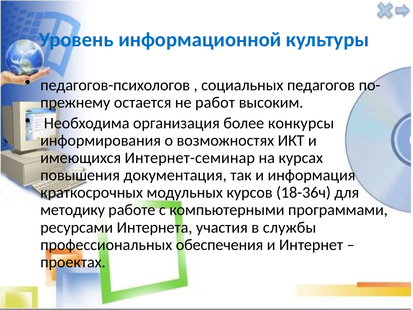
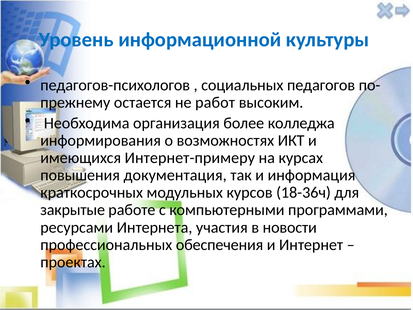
конкурсы: конкурсы -> колледжа
Интернет-семинар: Интернет-семинар -> Интернет-примеру
методику: методику -> закрытые
службы: службы -> новости
